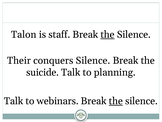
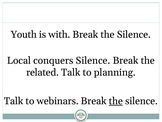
Talon: Talon -> Youth
staff: staff -> with
the at (108, 34) underline: present -> none
Their: Their -> Local
suicide: suicide -> related
